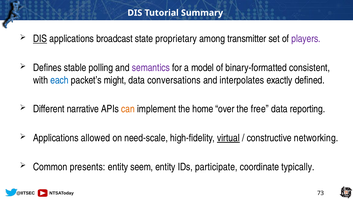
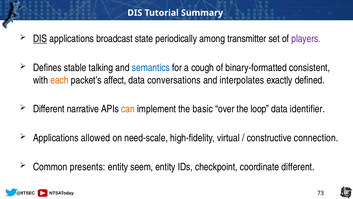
proprietary: proprietary -> periodically
polling: polling -> talking
semantics colour: purple -> blue
model: model -> cough
each colour: blue -> orange
might: might -> affect
home: home -> basic
free: free -> loop
reporting: reporting -> identifier
virtual underline: present -> none
networking: networking -> connection
participate: participate -> checkpoint
coordinate typically: typically -> different
